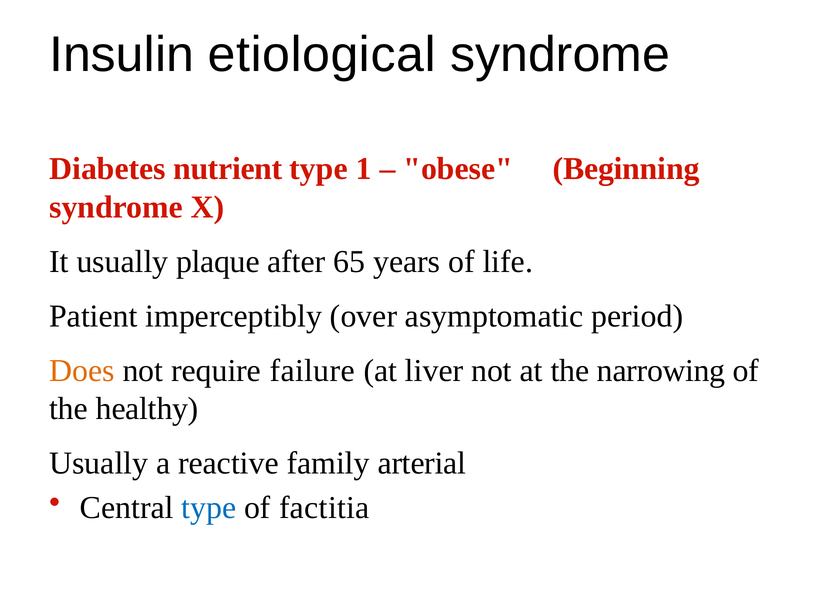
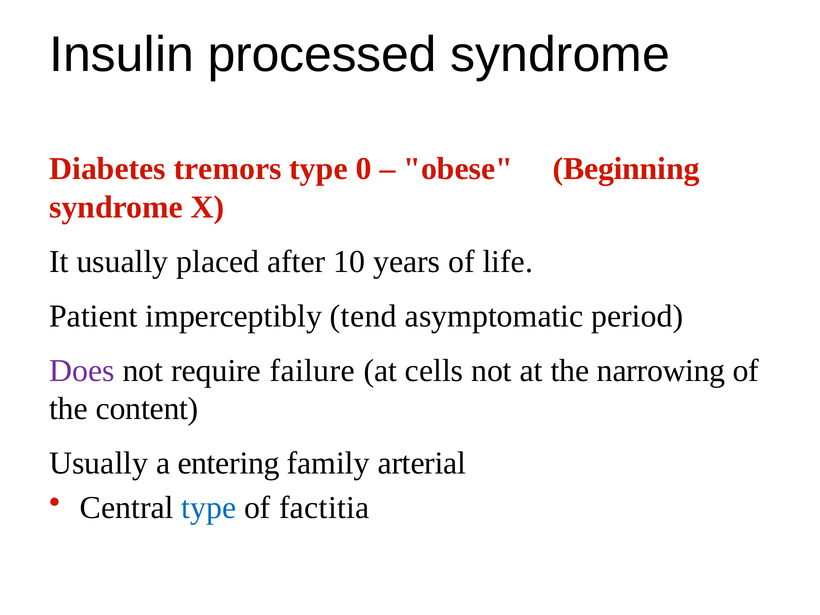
etiological: etiological -> processed
nutrient: nutrient -> tremors
1: 1 -> 0
plaque: plaque -> placed
65: 65 -> 10
over: over -> tend
Does colour: orange -> purple
liver: liver -> cells
healthy: healthy -> content
reactive: reactive -> entering
